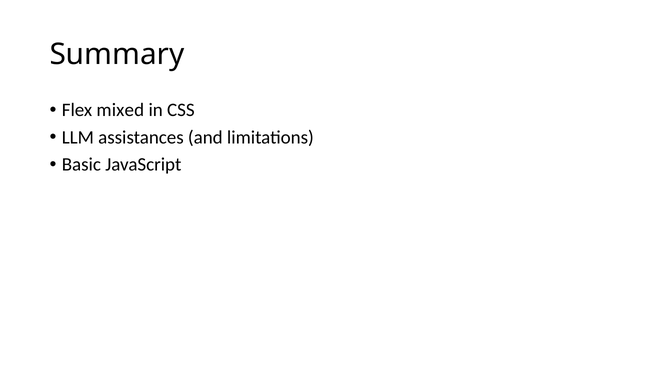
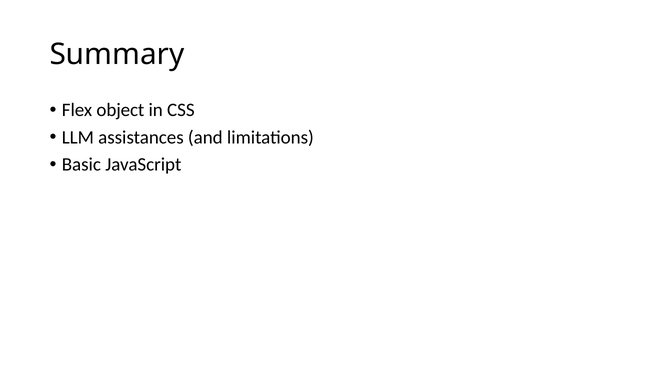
mixed: mixed -> object
